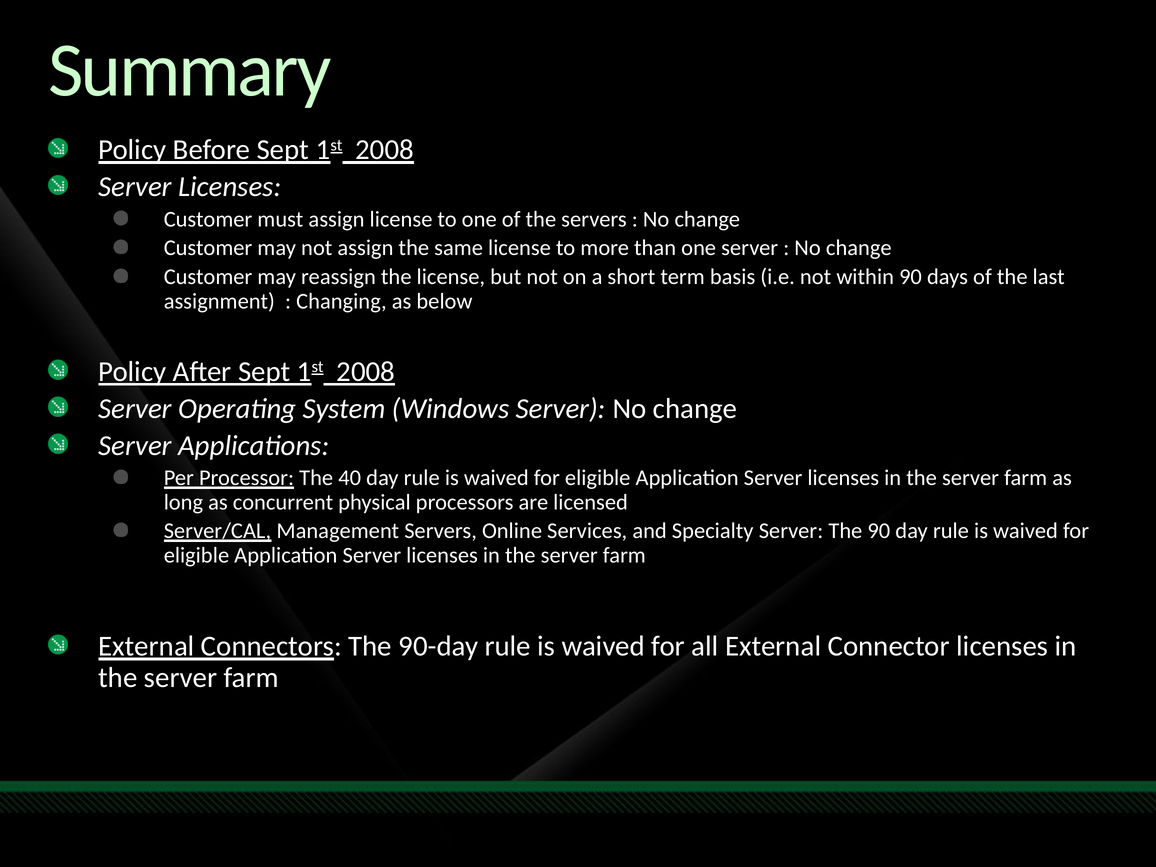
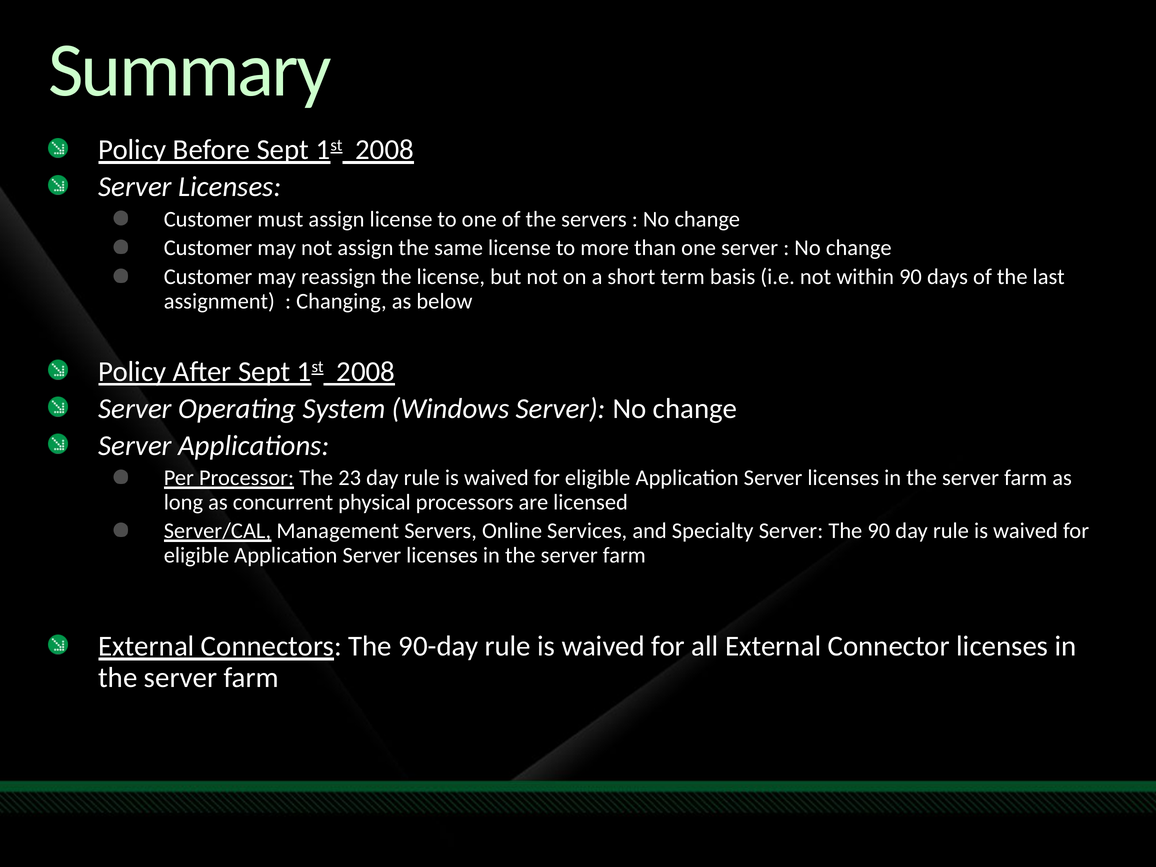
40: 40 -> 23
